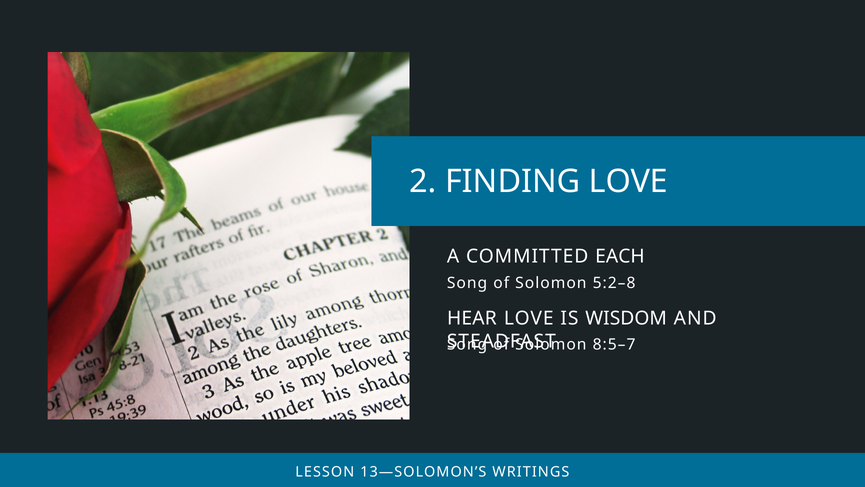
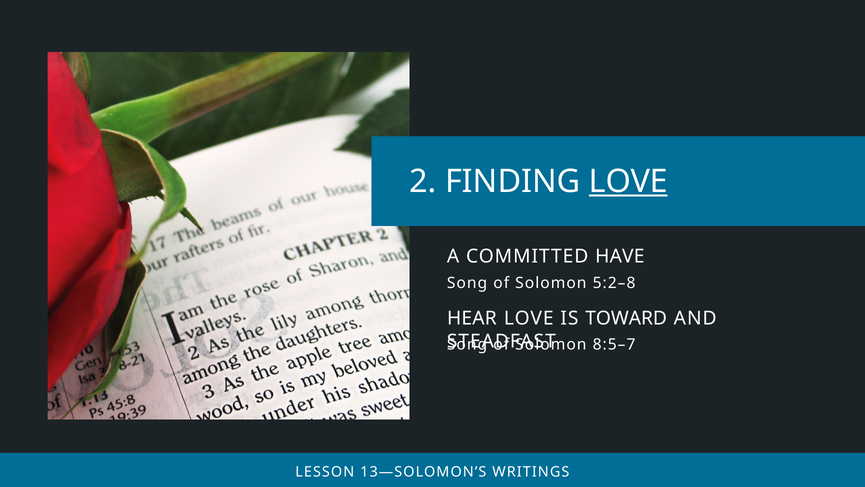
LOVE at (628, 182) underline: none -> present
EACH: EACH -> HAVE
WISDOM: WISDOM -> TOWARD
